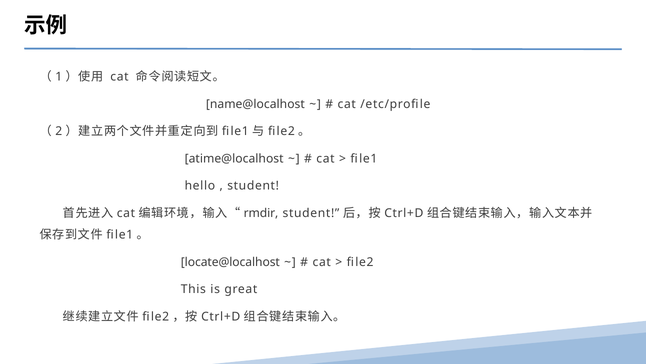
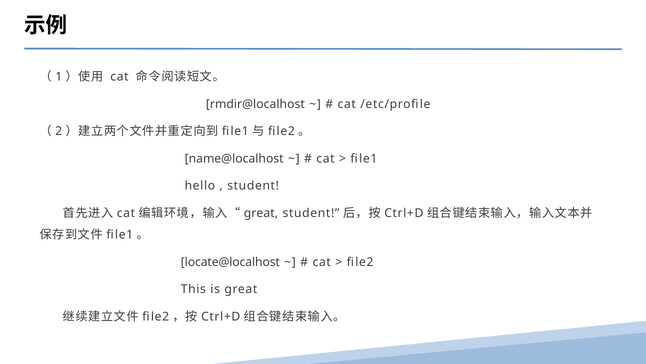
name@localhost: name@localhost -> rmdir@localhost
atime@localhost: atime@localhost -> name@localhost
rmdir at (261, 213): rmdir -> great
